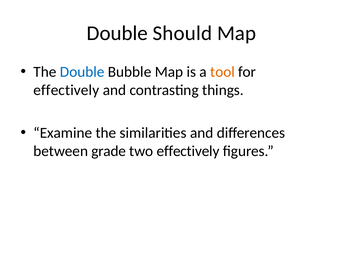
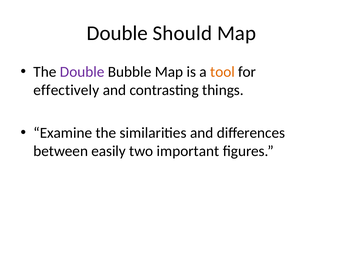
Double at (82, 72) colour: blue -> purple
grade: grade -> easily
two effectively: effectively -> important
